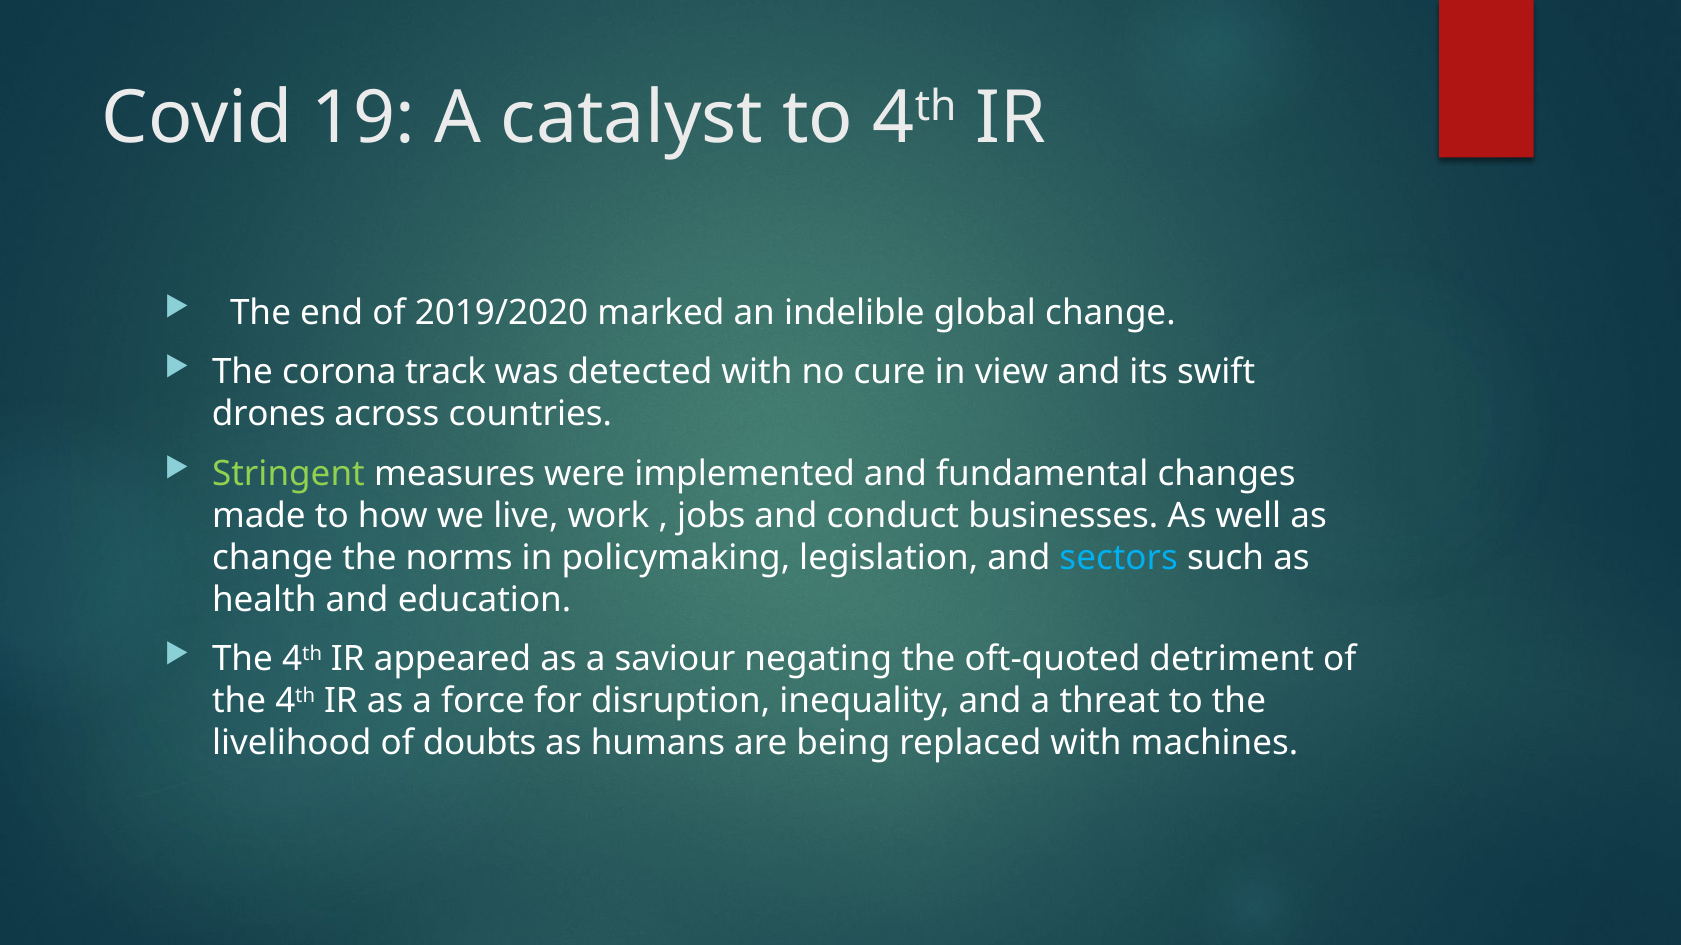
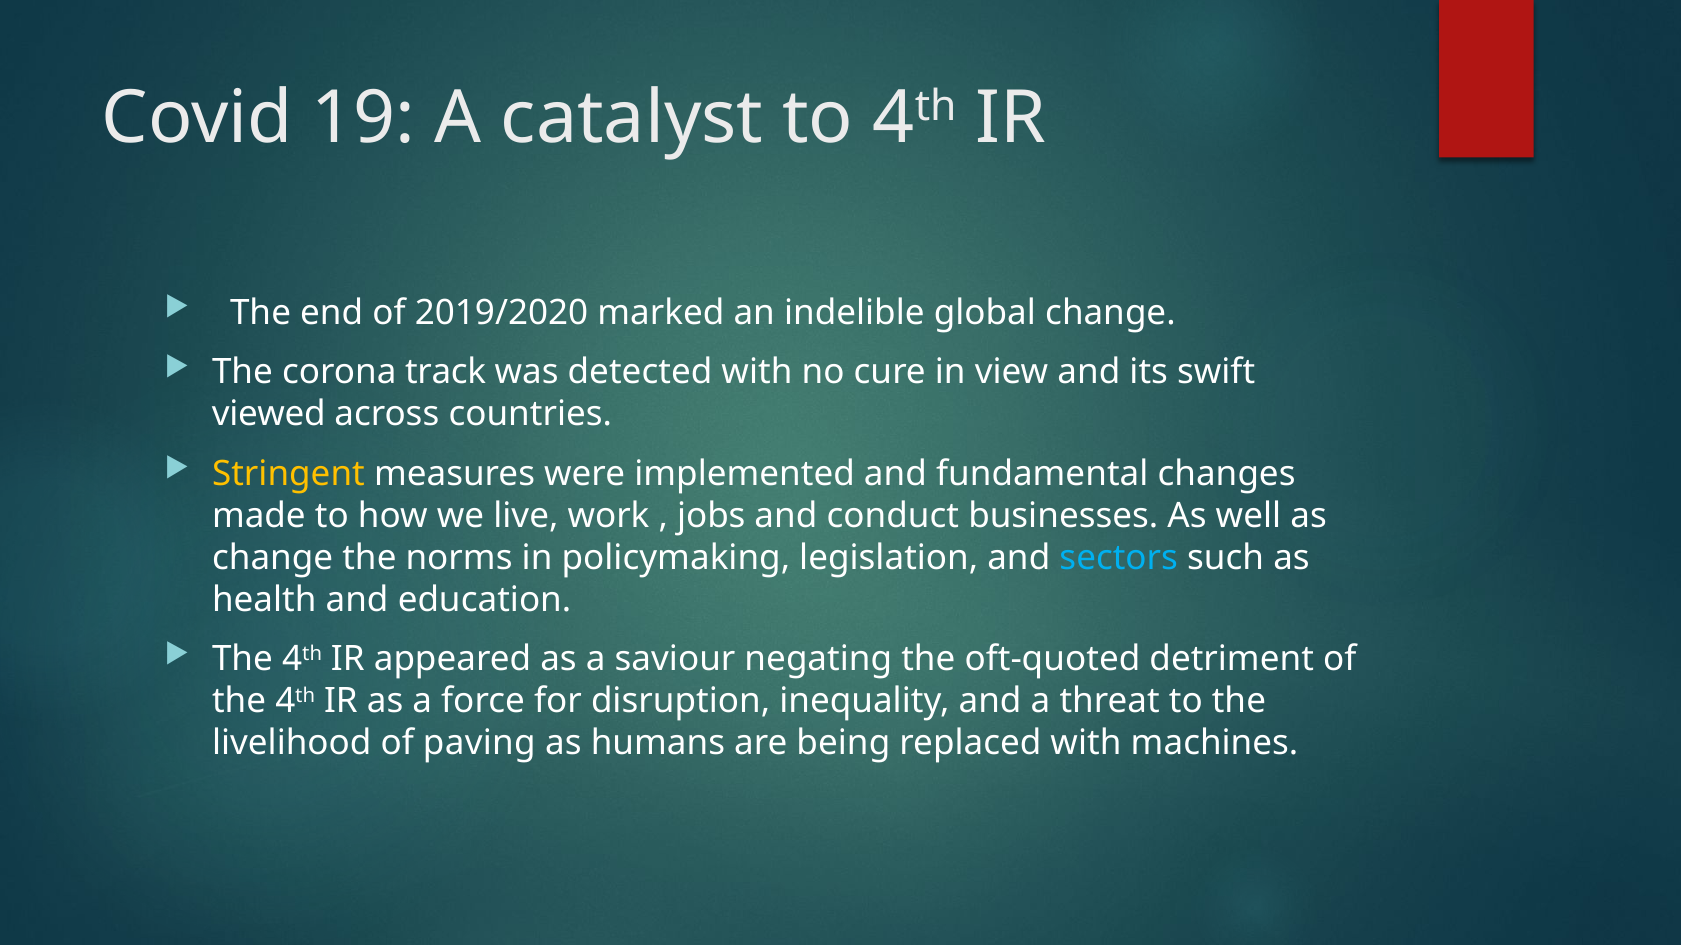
drones: drones -> viewed
Stringent colour: light green -> yellow
doubts: doubts -> paving
